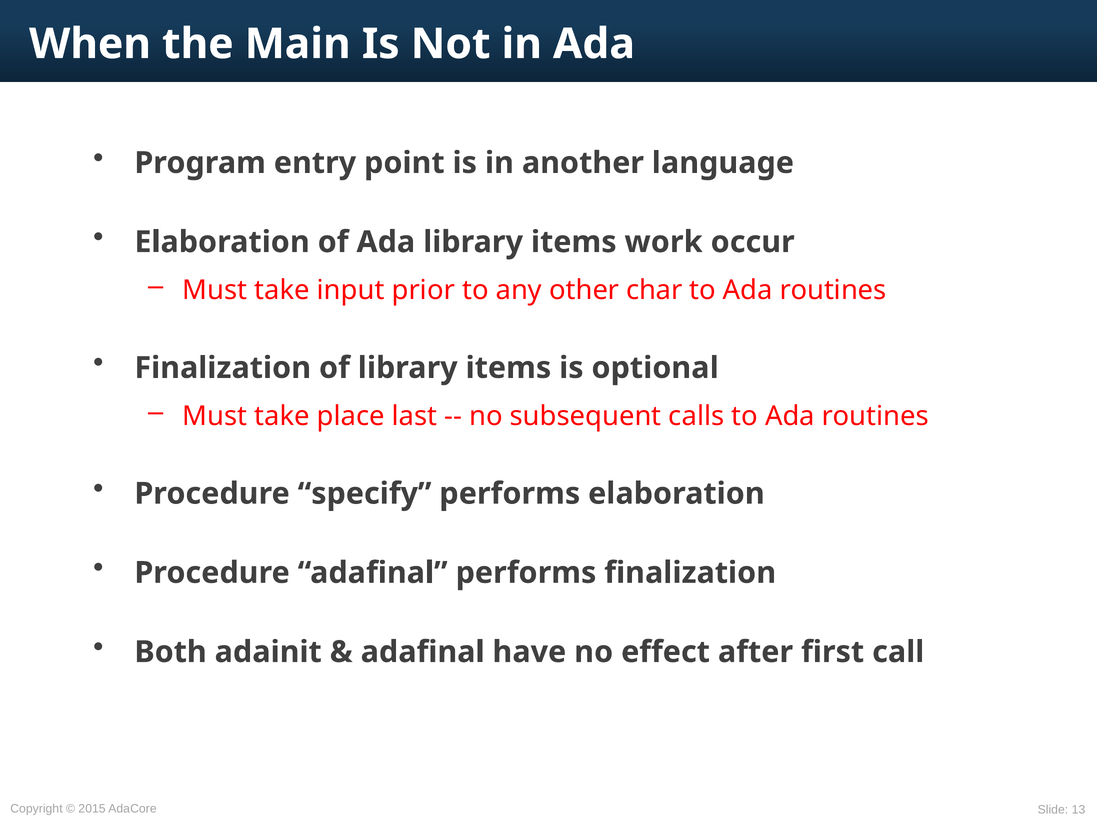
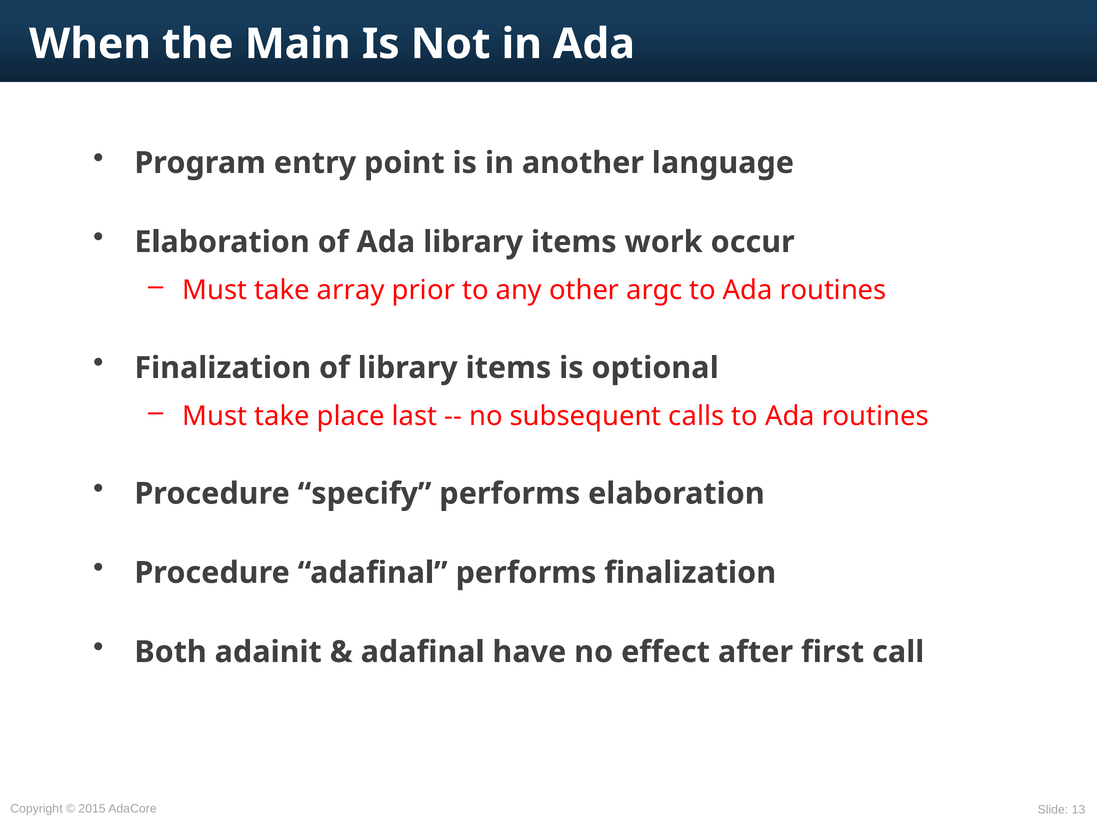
input: input -> array
char: char -> argc
